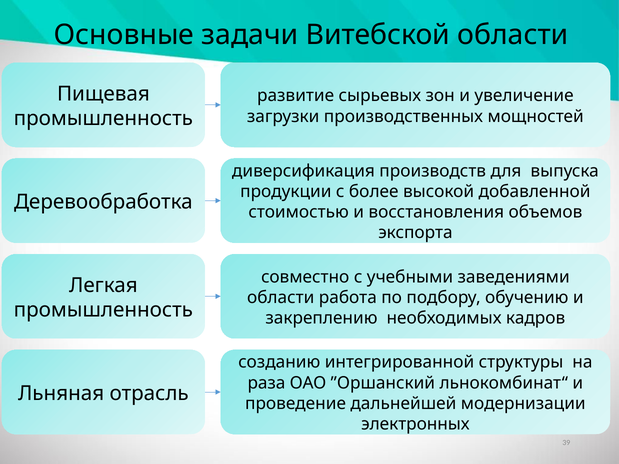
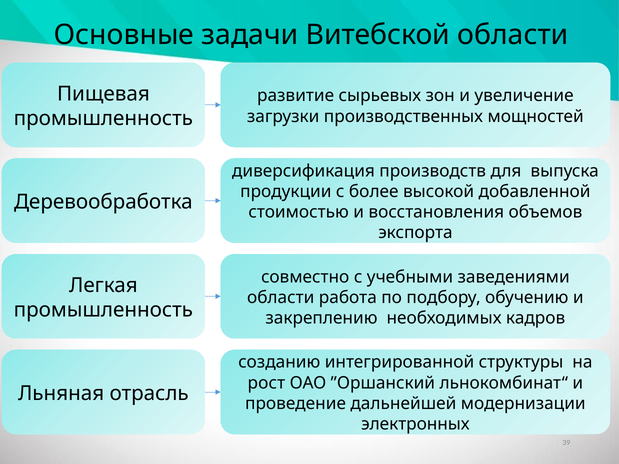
раза: раза -> рост
